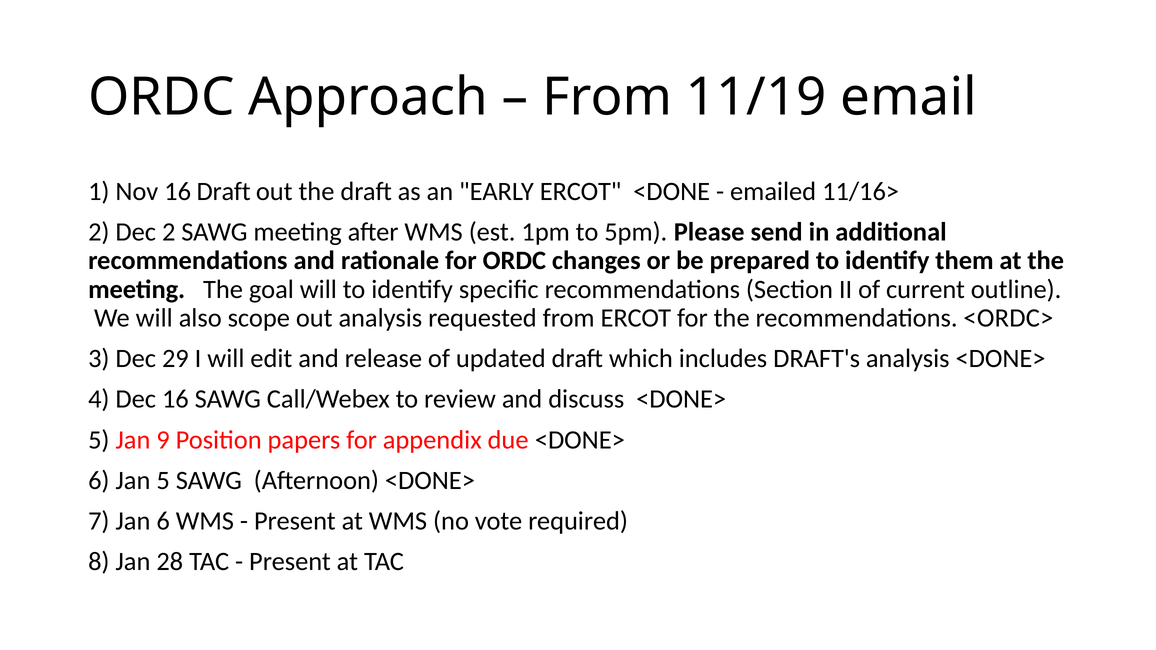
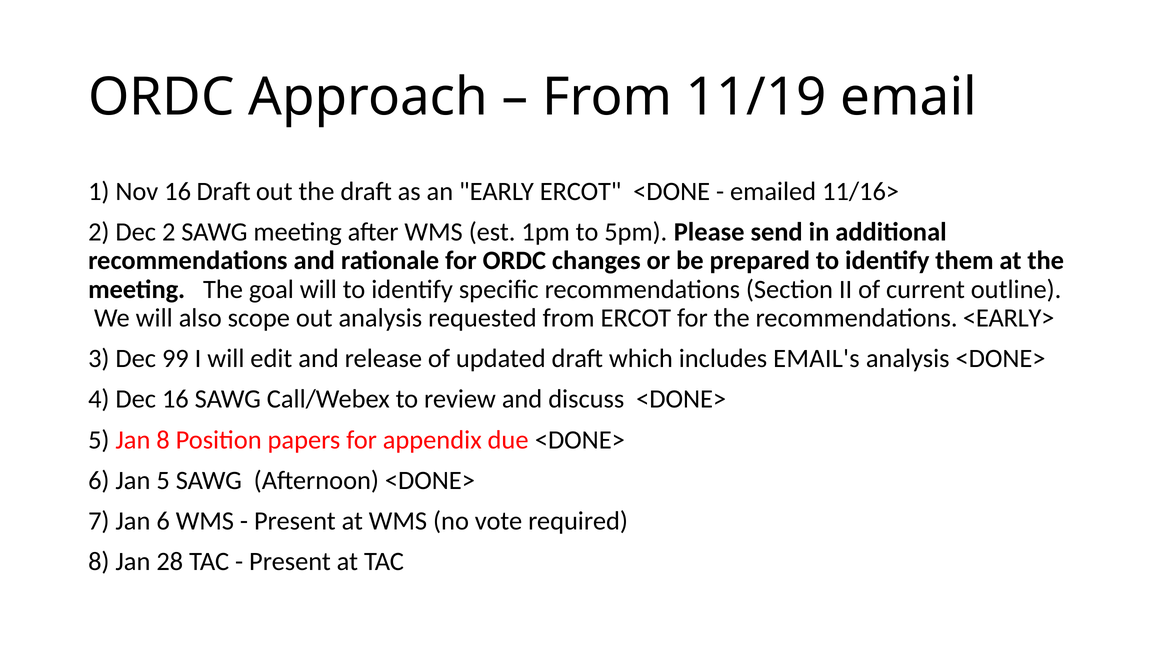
<ORDC>: <ORDC> -> <EARLY>
29: 29 -> 99
DRAFT's: DRAFT's -> EMAIL's
Jan 9: 9 -> 8
